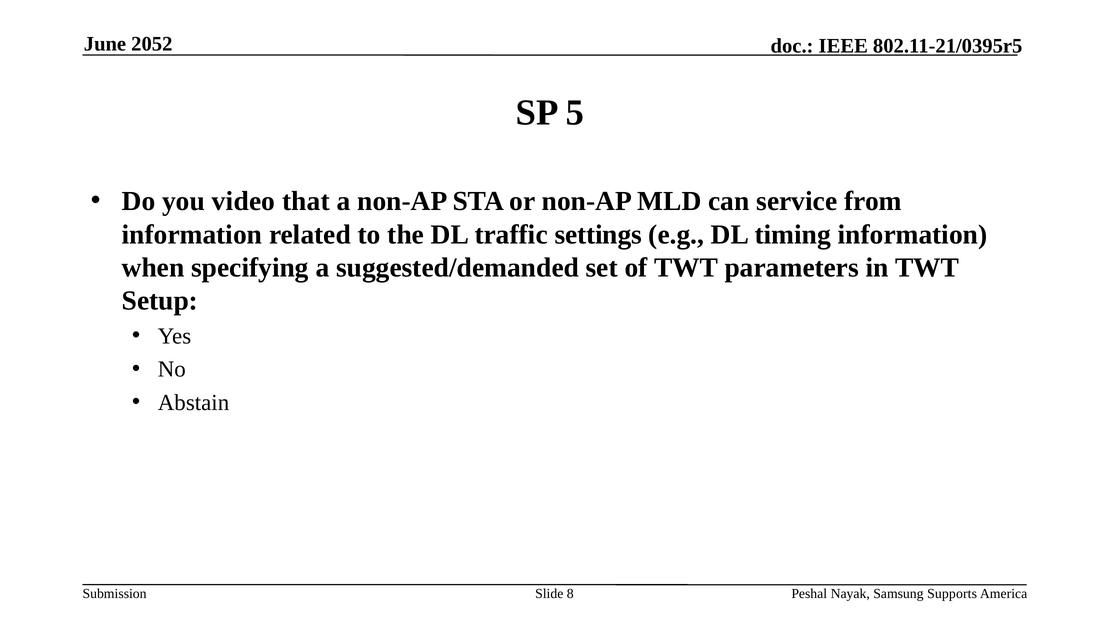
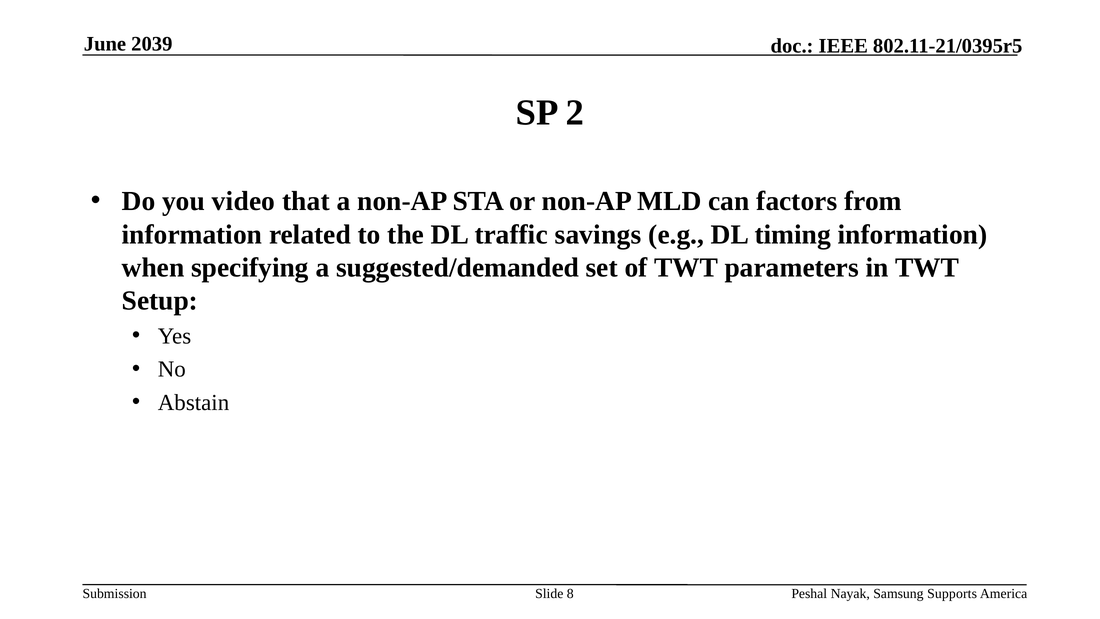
2052: 2052 -> 2039
5: 5 -> 2
service: service -> factors
settings: settings -> savings
